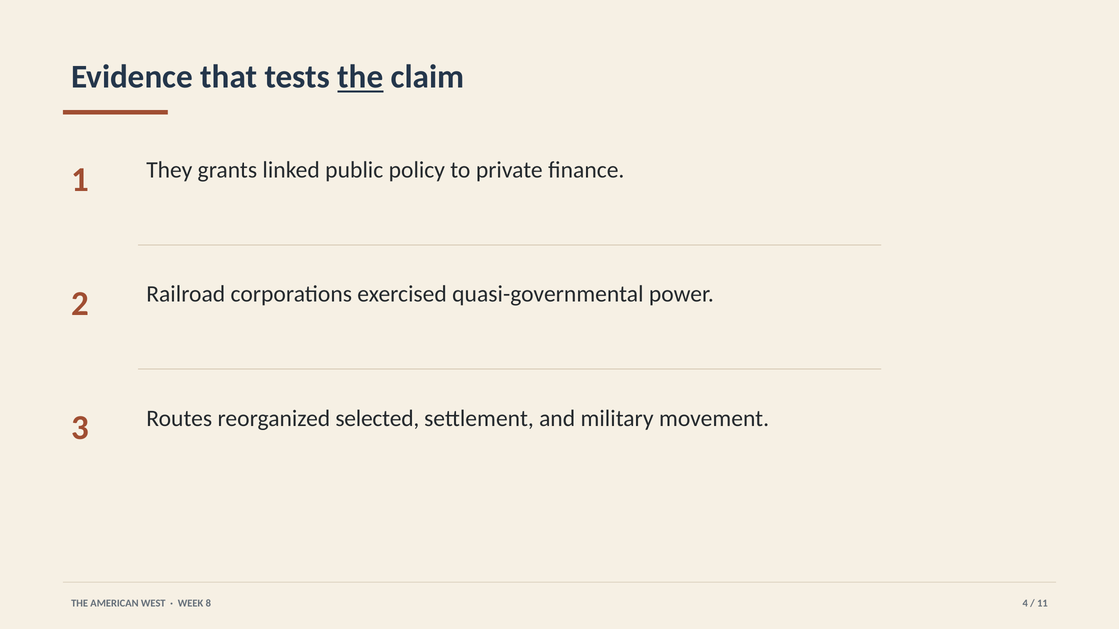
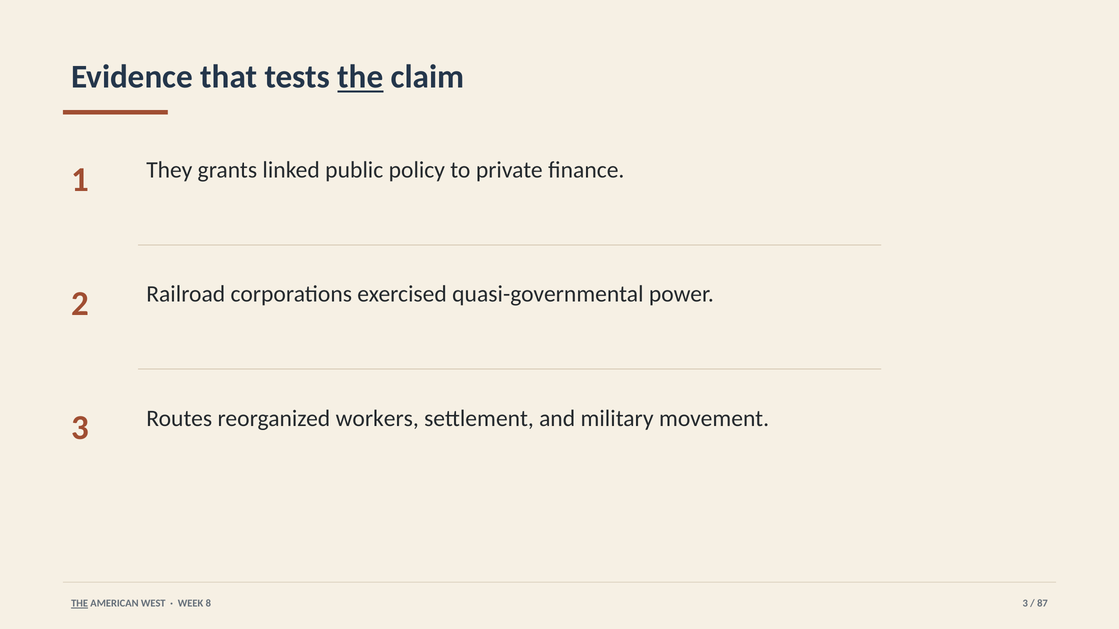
selected: selected -> workers
THE at (80, 604) underline: none -> present
8 4: 4 -> 3
11: 11 -> 87
